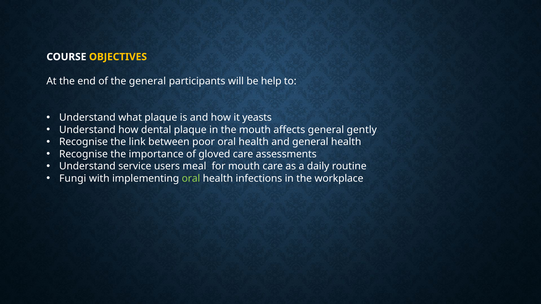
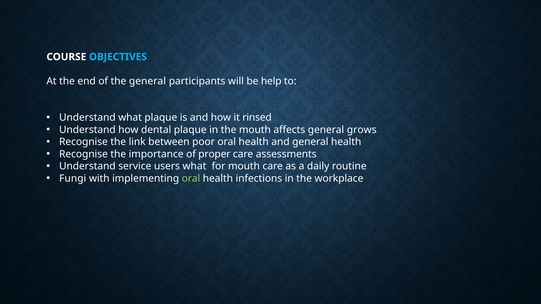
OBJECTIVES colour: yellow -> light blue
yeasts: yeasts -> rinsed
gently: gently -> grows
gloved: gloved -> proper
users meal: meal -> what
